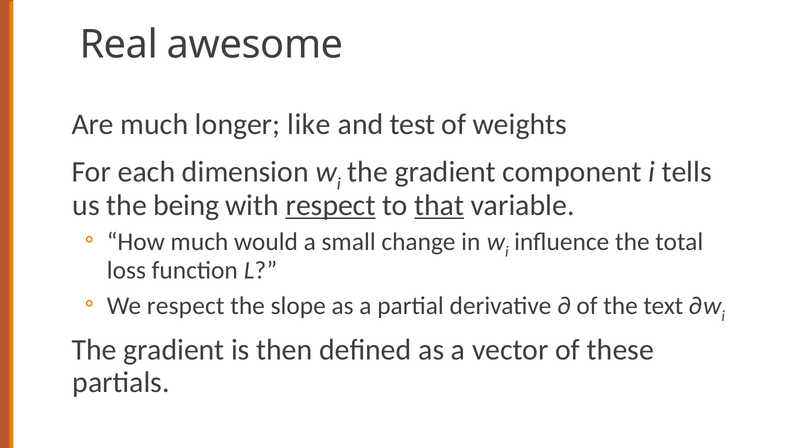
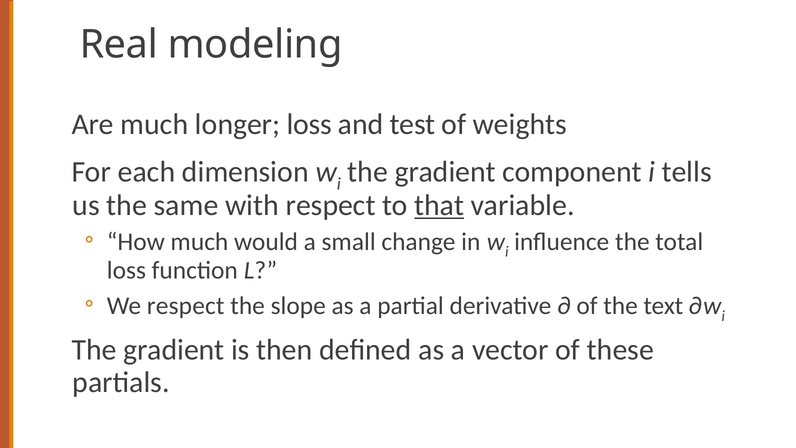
awesome: awesome -> modeling
longer like: like -> loss
being: being -> same
respect at (331, 205) underline: present -> none
